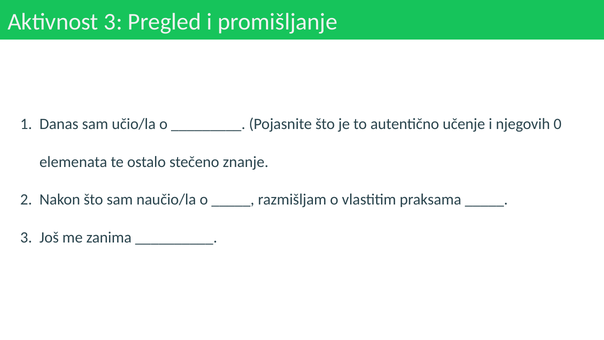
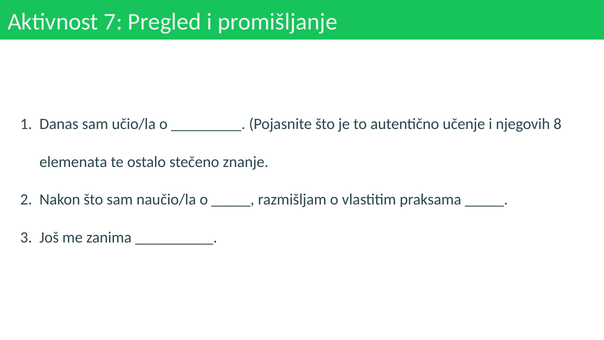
Aktivnost 3: 3 -> 7
0: 0 -> 8
